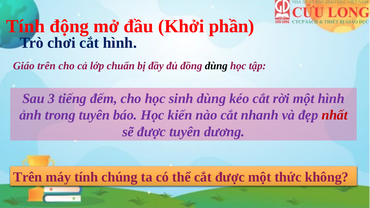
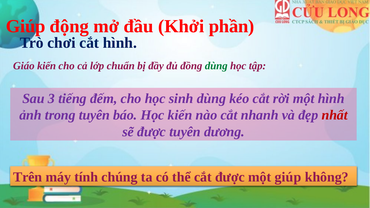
Tính at (26, 26): Tính -> Giúp
Giáo trên: trên -> kiến
dùng at (216, 66) colour: black -> green
một thức: thức -> giúp
